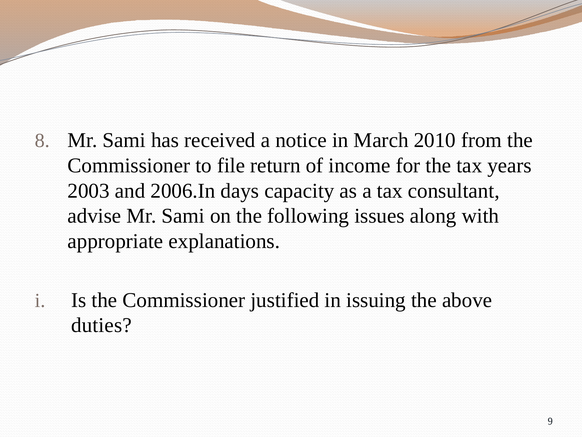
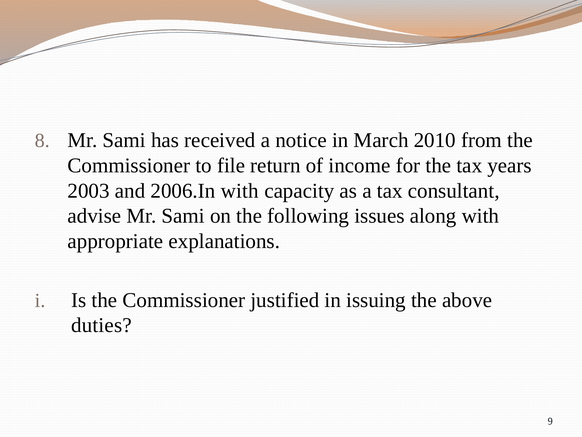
2006.In days: days -> with
